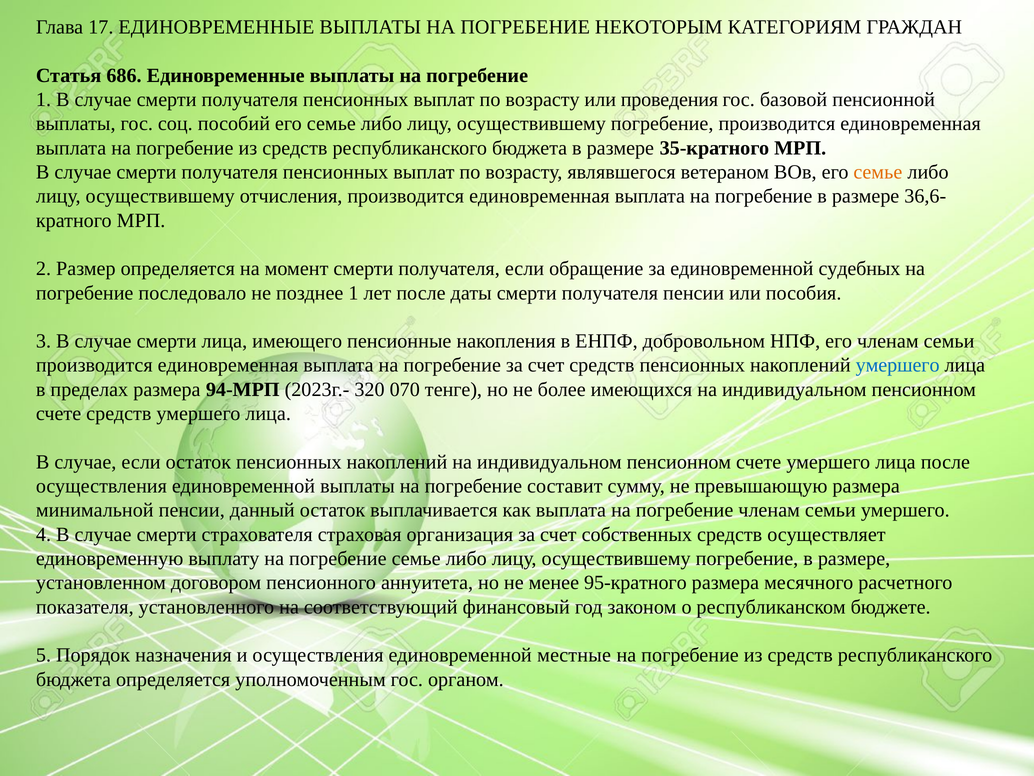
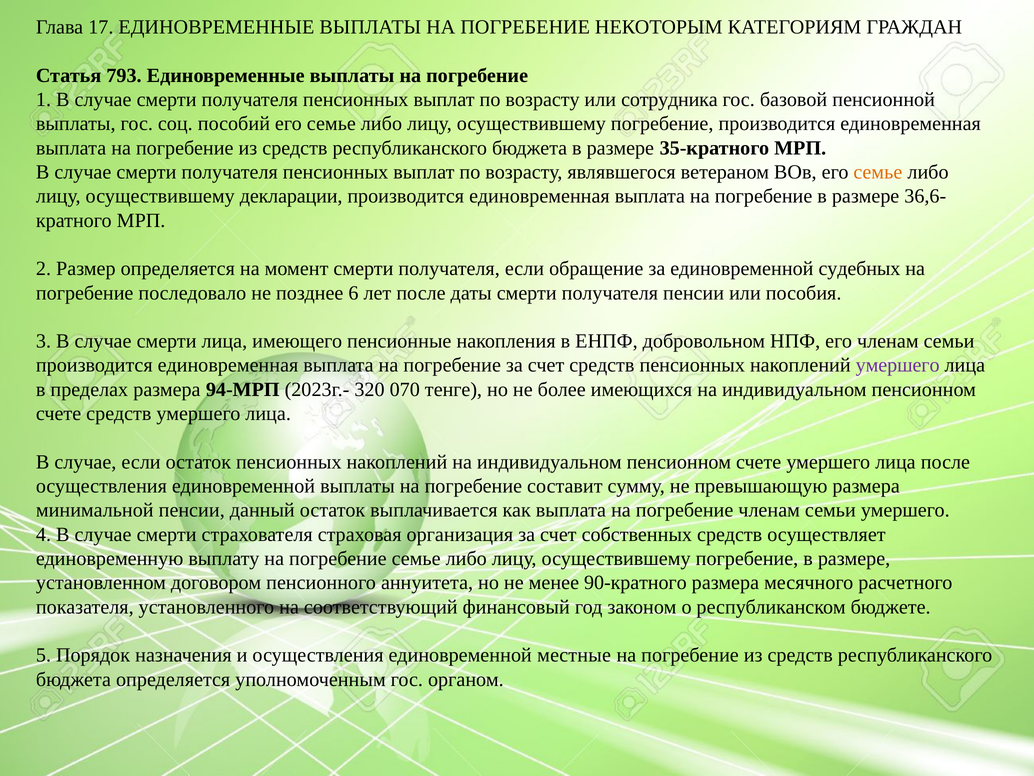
686: 686 -> 793
проведения: проведения -> сотрудника
отчисления: отчисления -> декларации
позднее 1: 1 -> 6
умершего at (898, 365) colour: blue -> purple
95-кратного: 95-кратного -> 90-кратного
